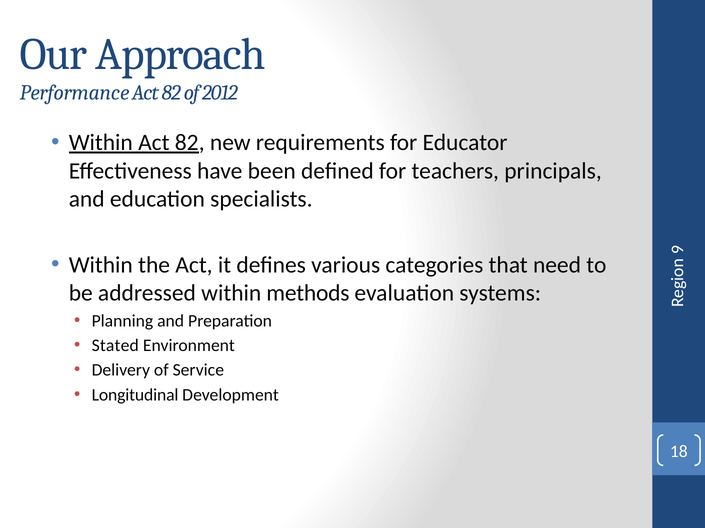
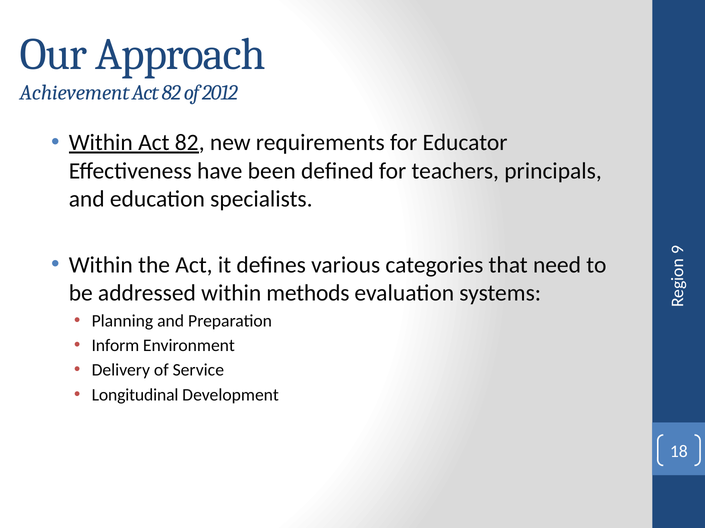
Performance: Performance -> Achievement
Stated: Stated -> Inform
